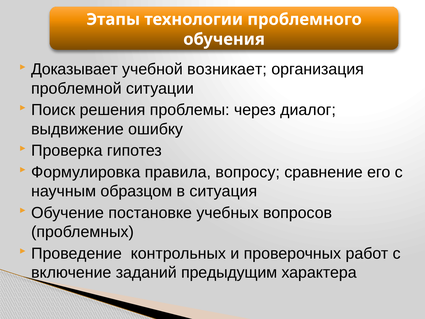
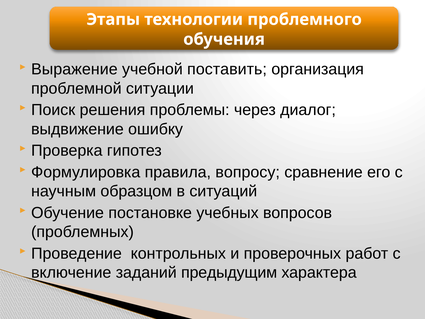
Доказывает: Доказывает -> Выражение
возникает: возникает -> поставить
ситуация: ситуация -> ситуаций
